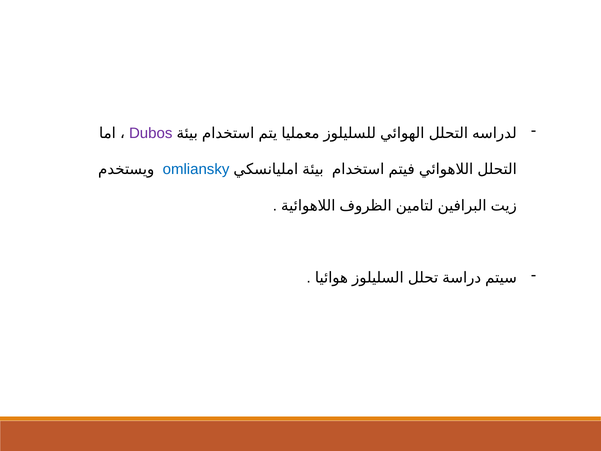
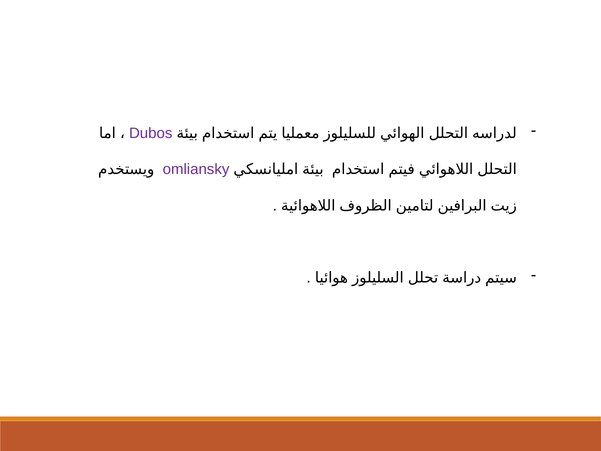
omliansky colour: blue -> purple
